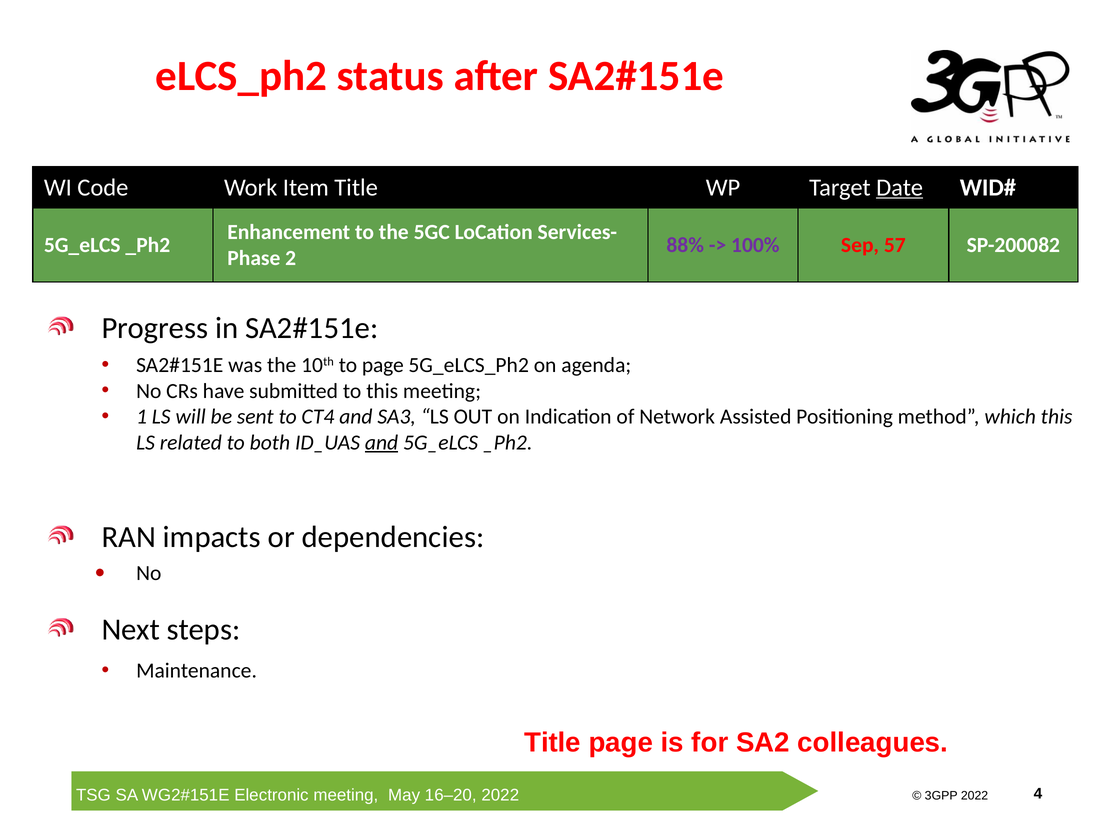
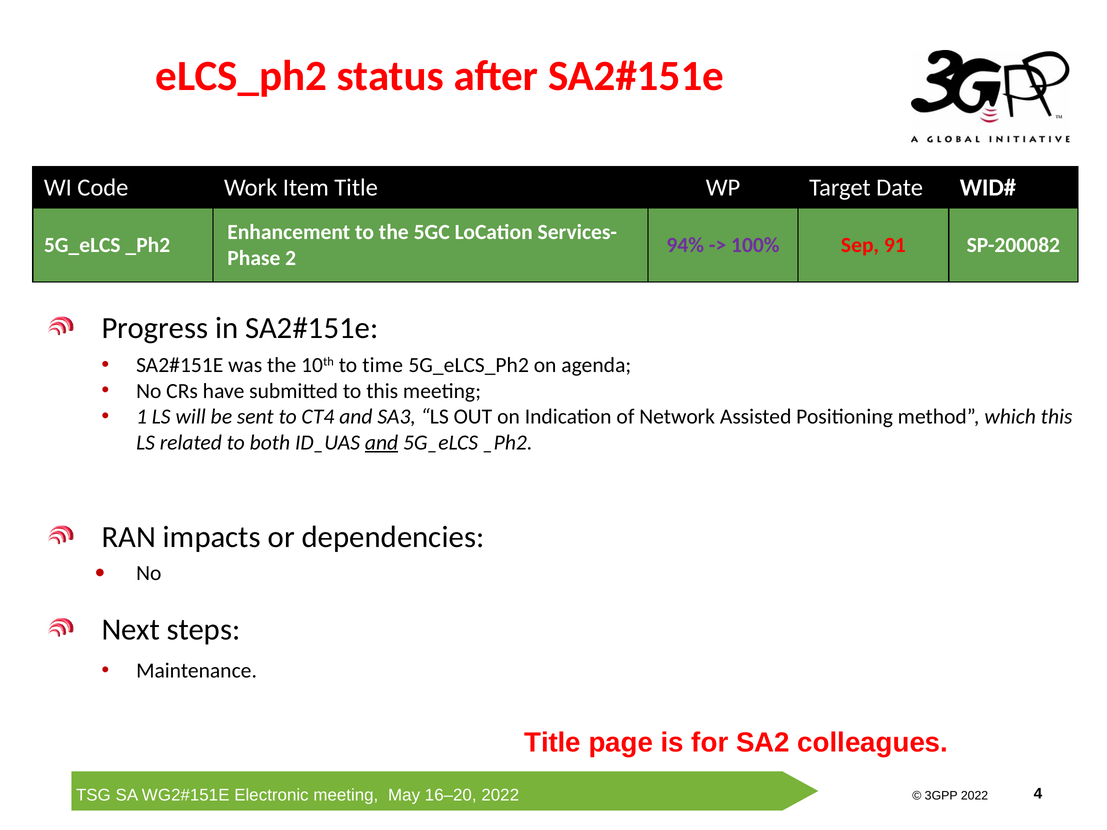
Date underline: present -> none
88%: 88% -> 94%
57: 57 -> 91
to page: page -> time
